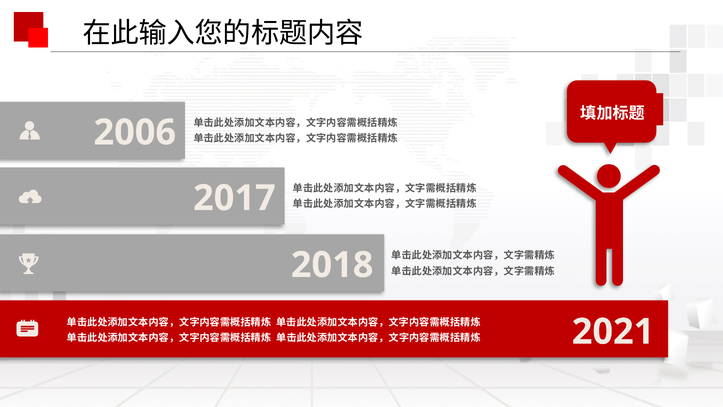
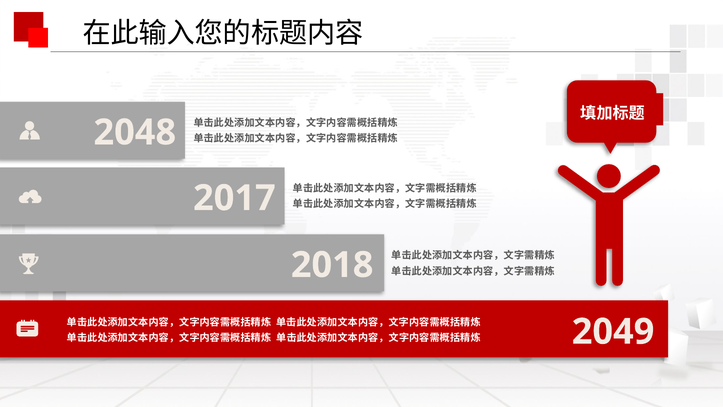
2006: 2006 -> 2048
2021: 2021 -> 2049
